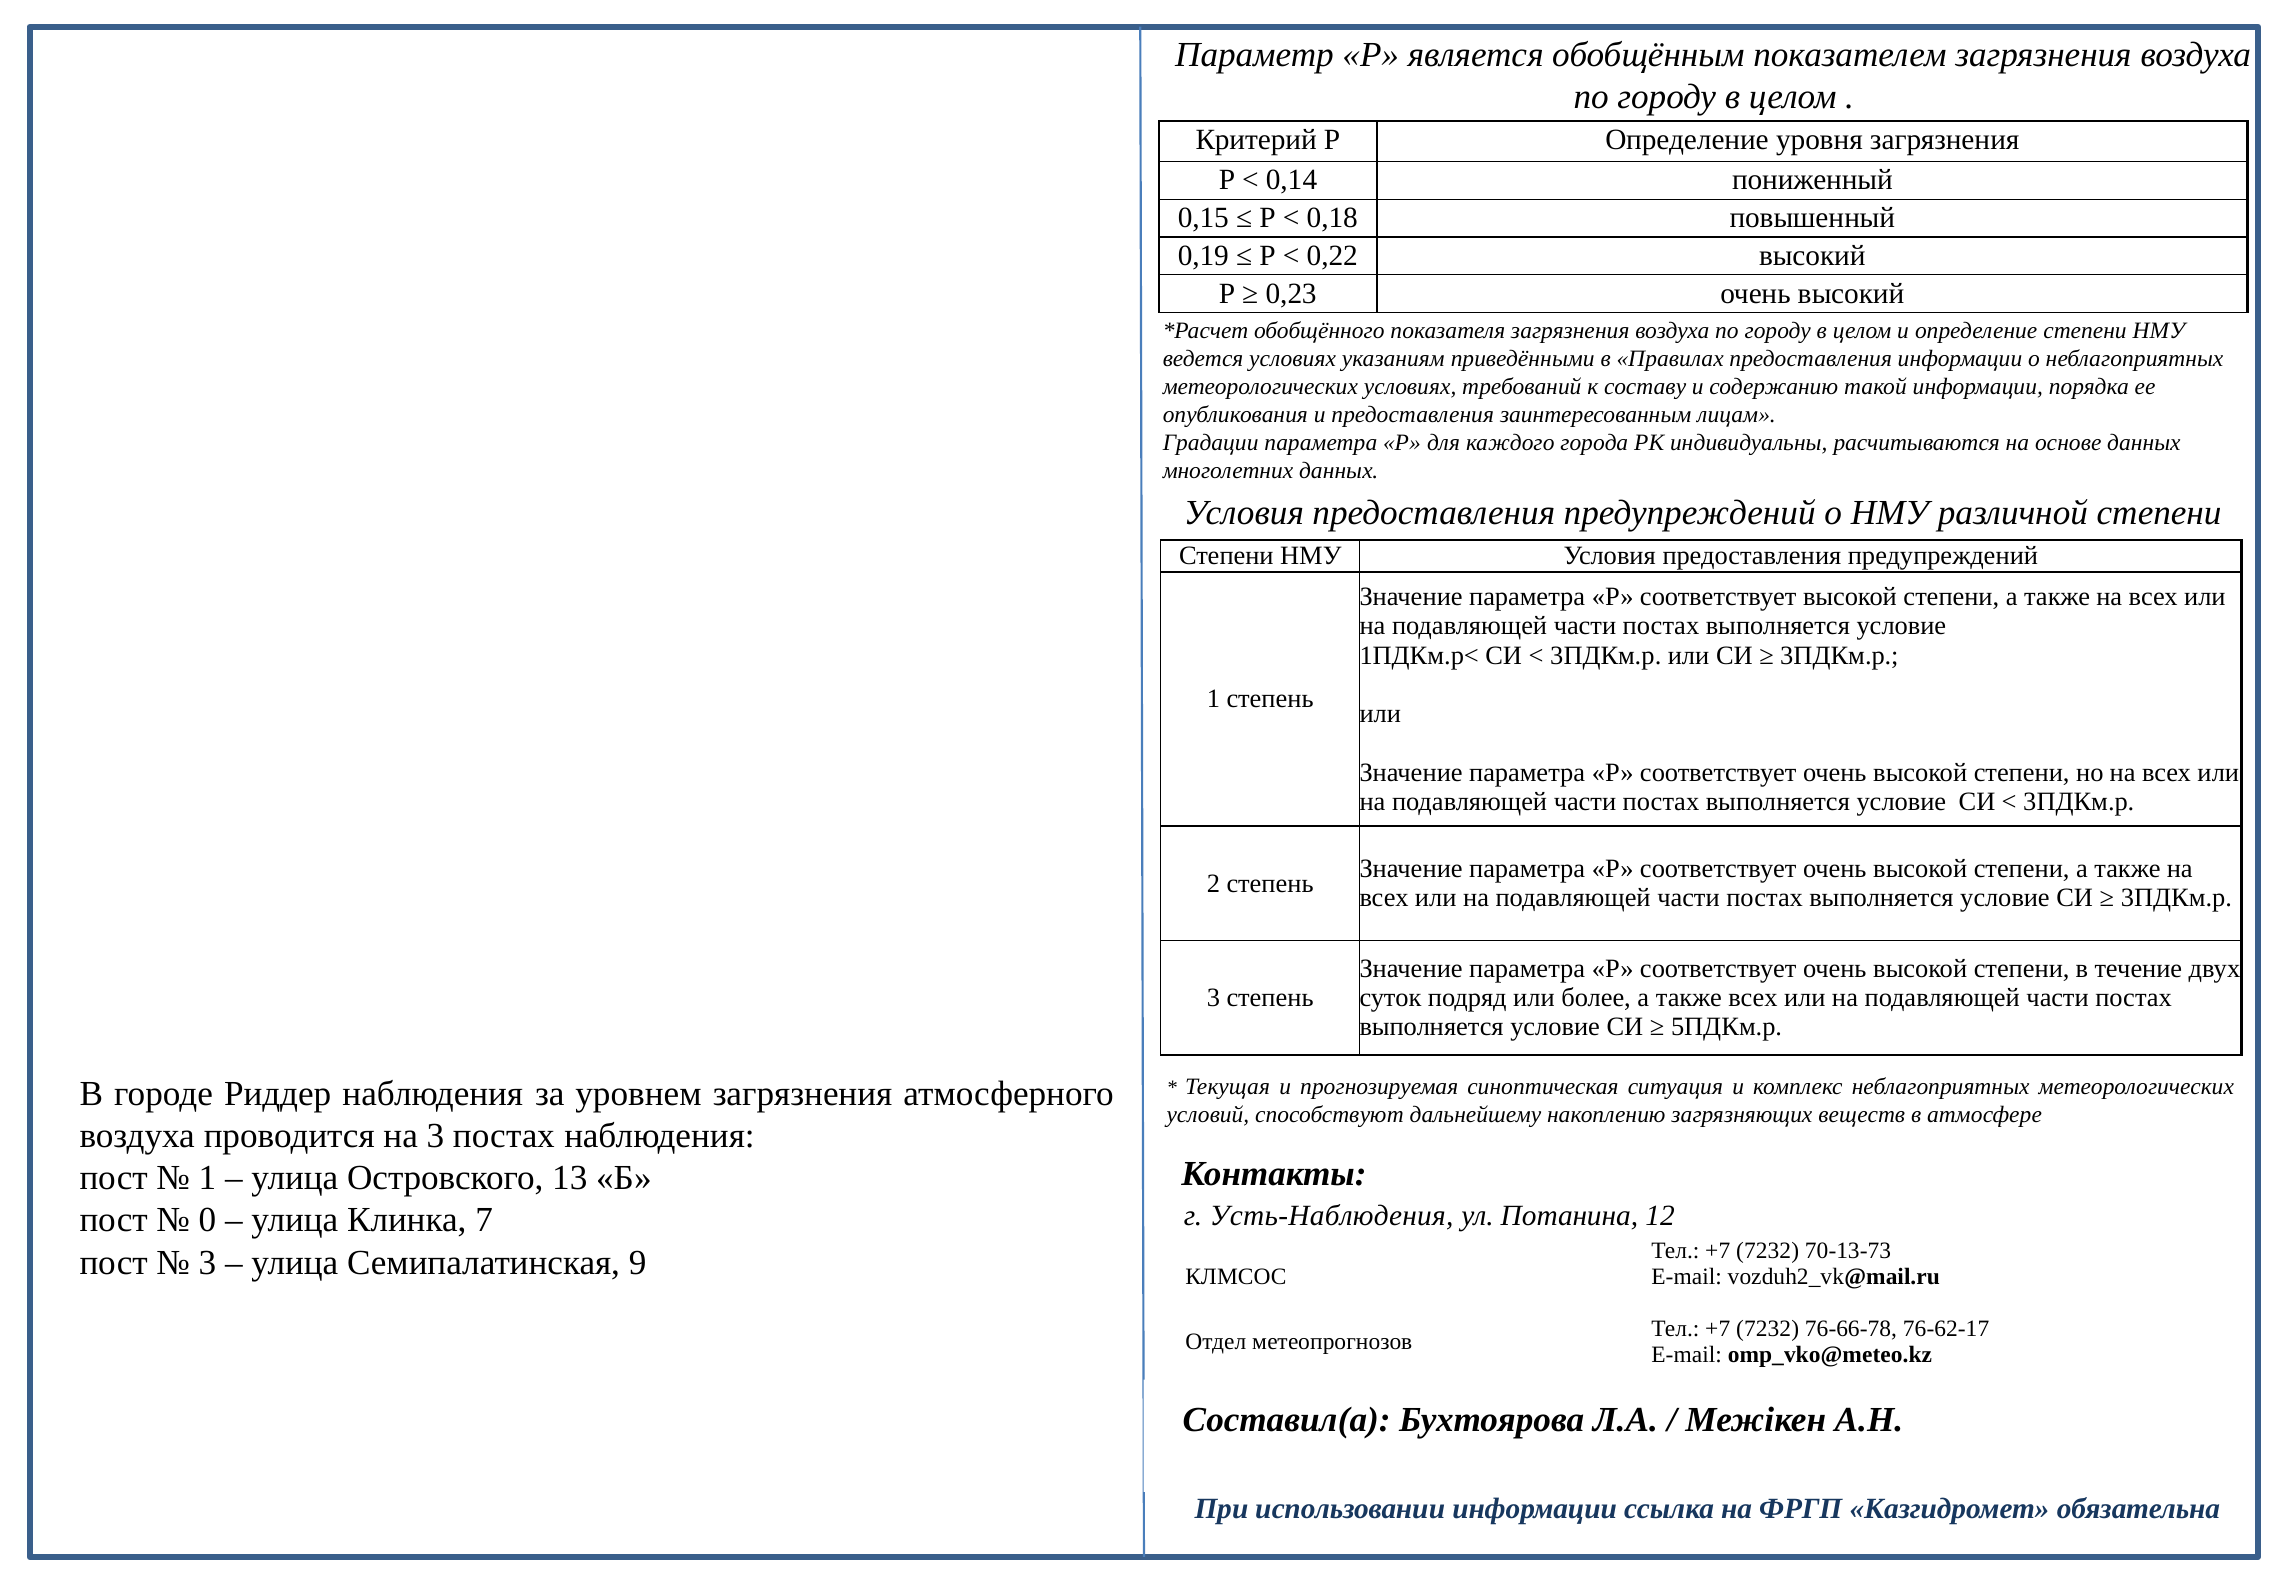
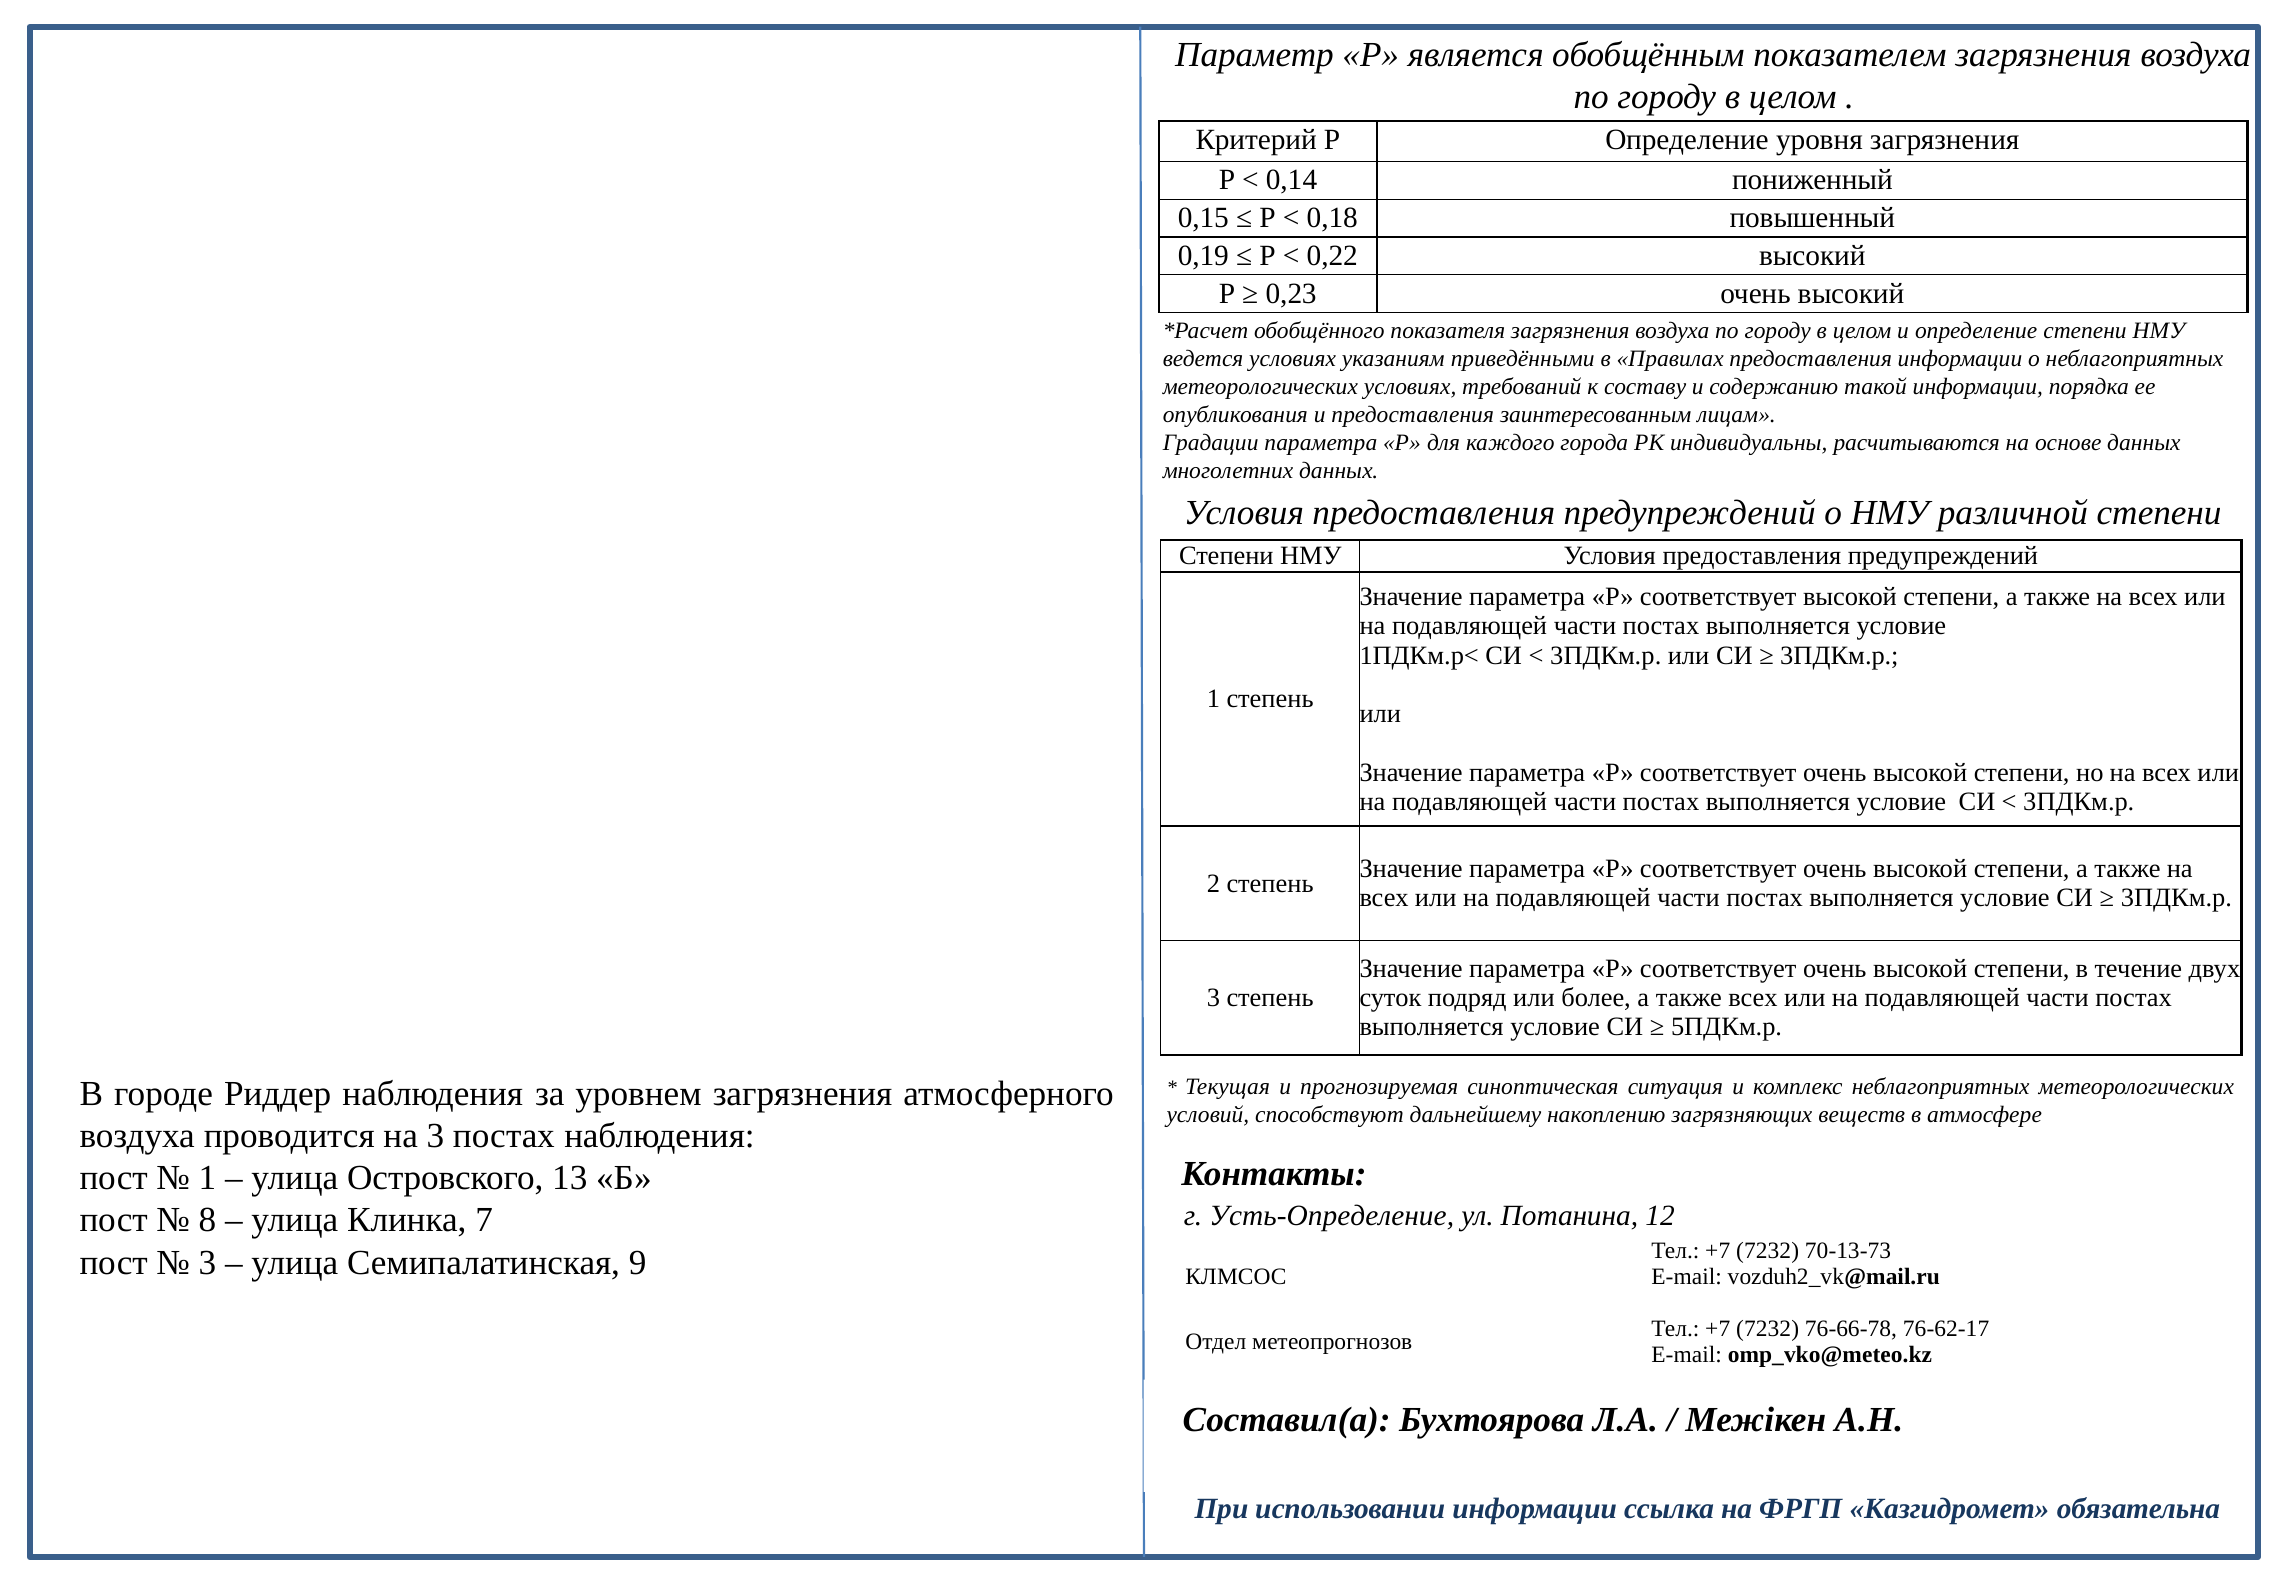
Усть-Наблюдения: Усть-Наблюдения -> Усть-Определение
0: 0 -> 8
